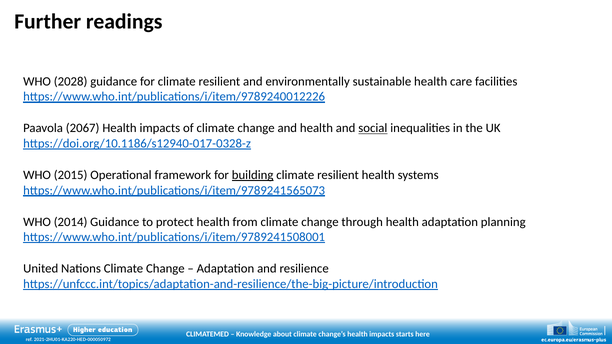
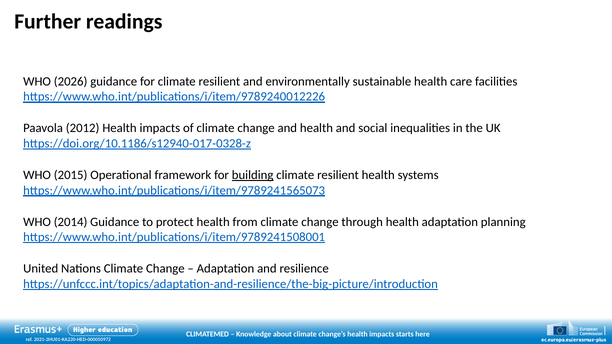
2028: 2028 -> 2026
2067: 2067 -> 2012
social underline: present -> none
